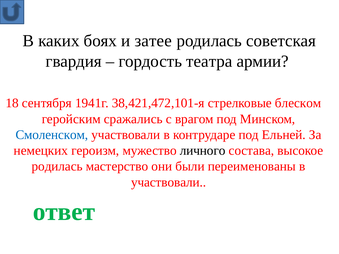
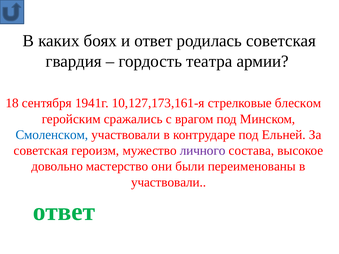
и затее: затее -> ответ
38,421,472,101-я: 38,421,472,101-я -> 10,127,173,161-я
немецких at (41, 151): немецких -> советская
личного colour: black -> purple
родилась at (57, 167): родилась -> довольно
